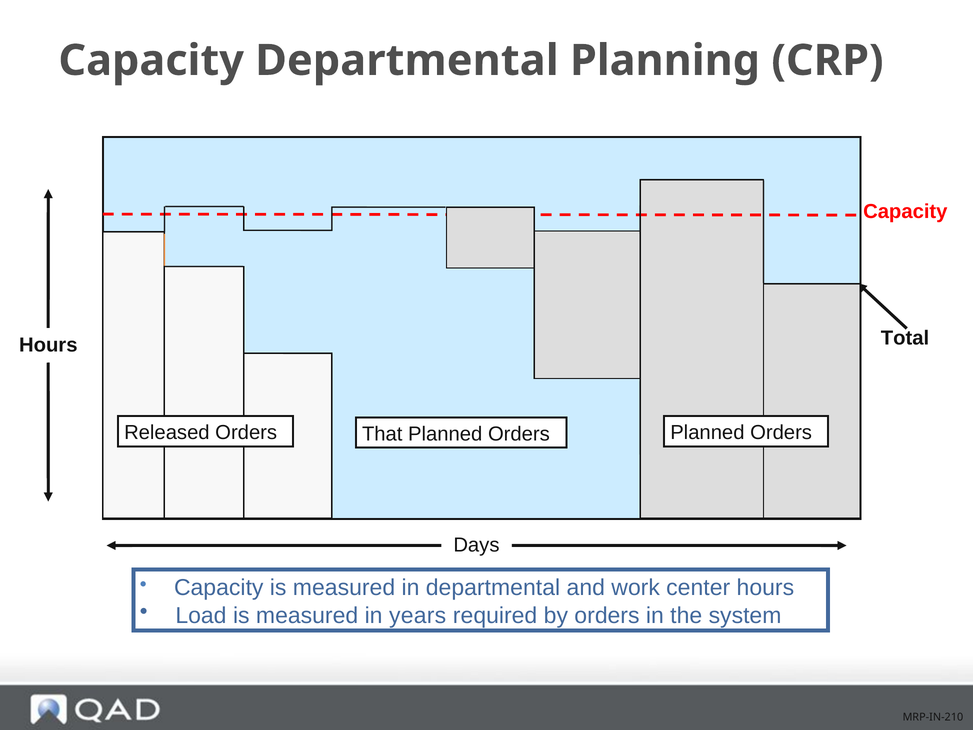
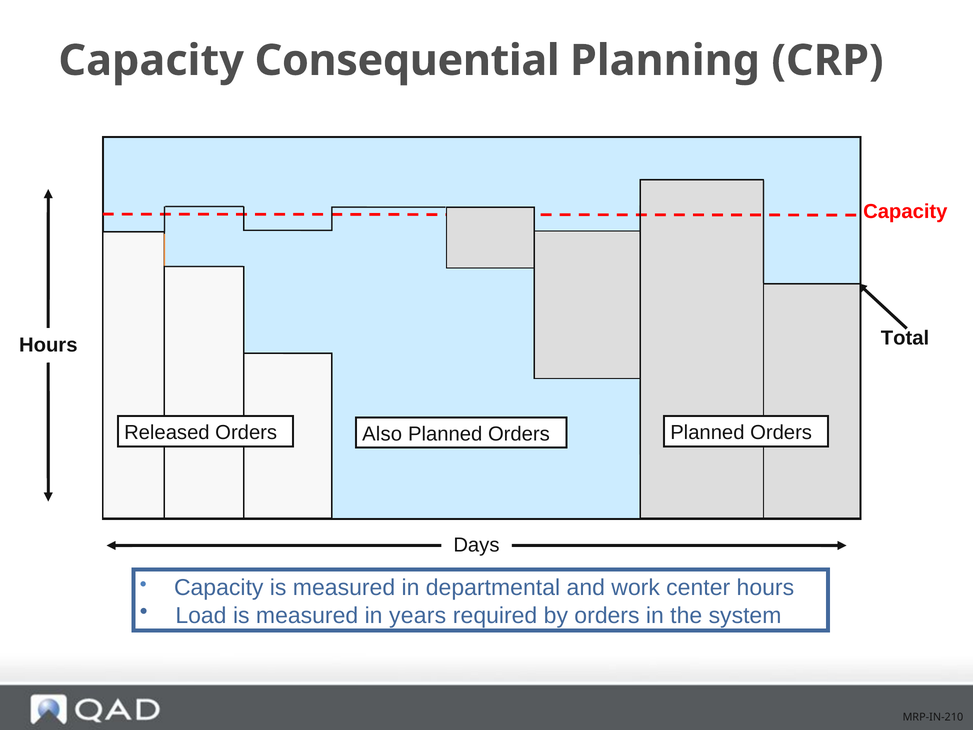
Capacity Departmental: Departmental -> Consequential
That: That -> Also
